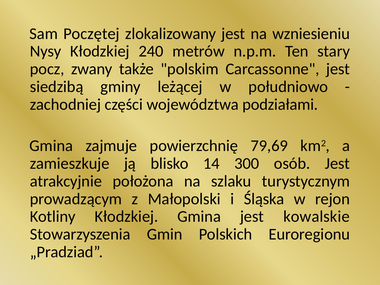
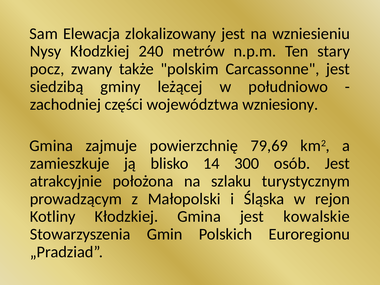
Poczętej: Poczętej -> Elewacja
podziałami: podziałami -> wzniesiony
